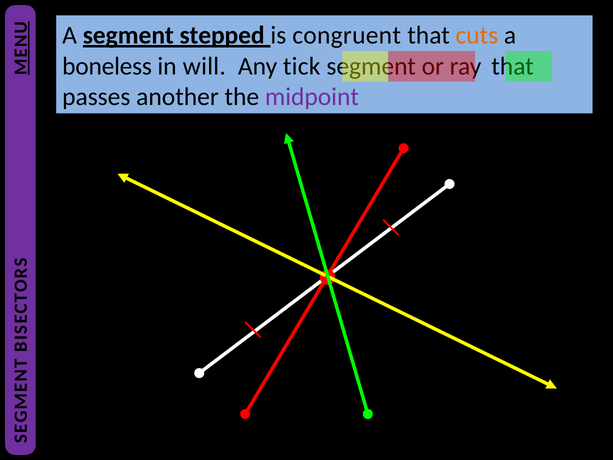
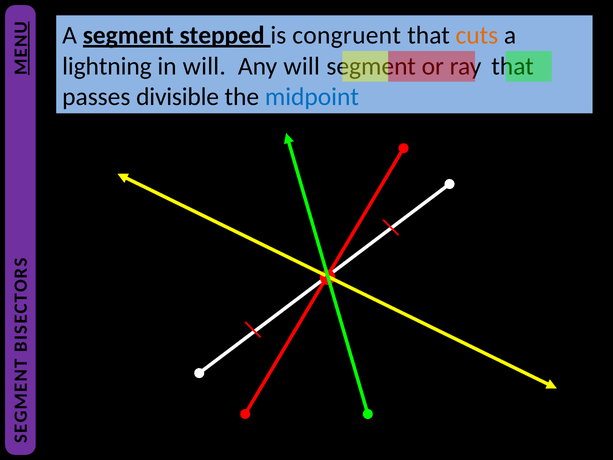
boneless: boneless -> lightning
Any tick: tick -> will
another: another -> divisible
midpoint colour: purple -> blue
